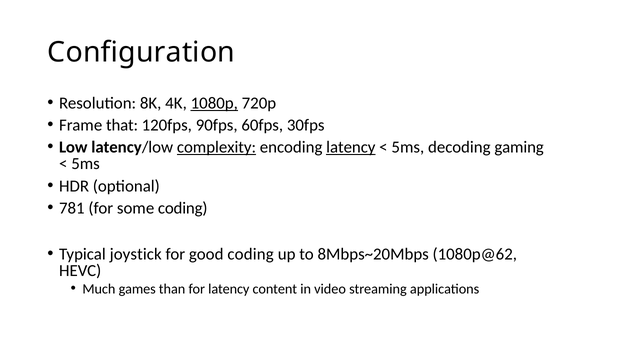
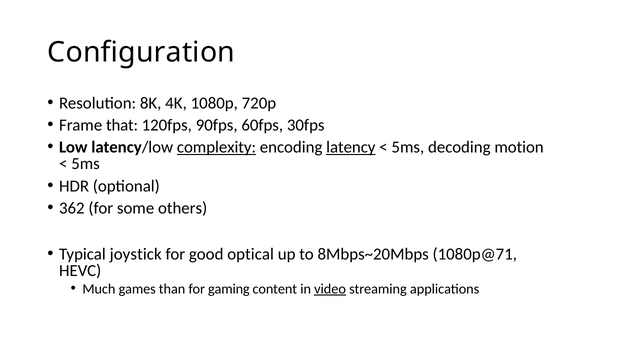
1080p underline: present -> none
gaming: gaming -> motion
781: 781 -> 362
some coding: coding -> others
good coding: coding -> optical
1080p@62: 1080p@62 -> 1080p@71
for latency: latency -> gaming
video underline: none -> present
